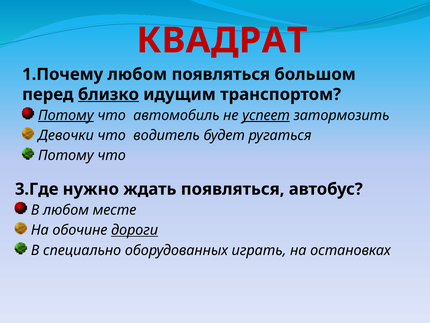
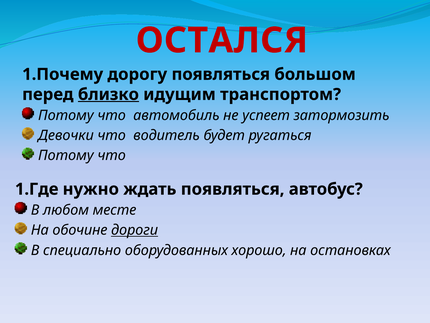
КВАДРАТ: КВАДРАТ -> ОСТАЛСЯ
1.Почему любом: любом -> дорогу
Потому at (66, 115) underline: present -> none
успеет underline: present -> none
3.Где: 3.Где -> 1.Где
играть: играть -> хорошо
